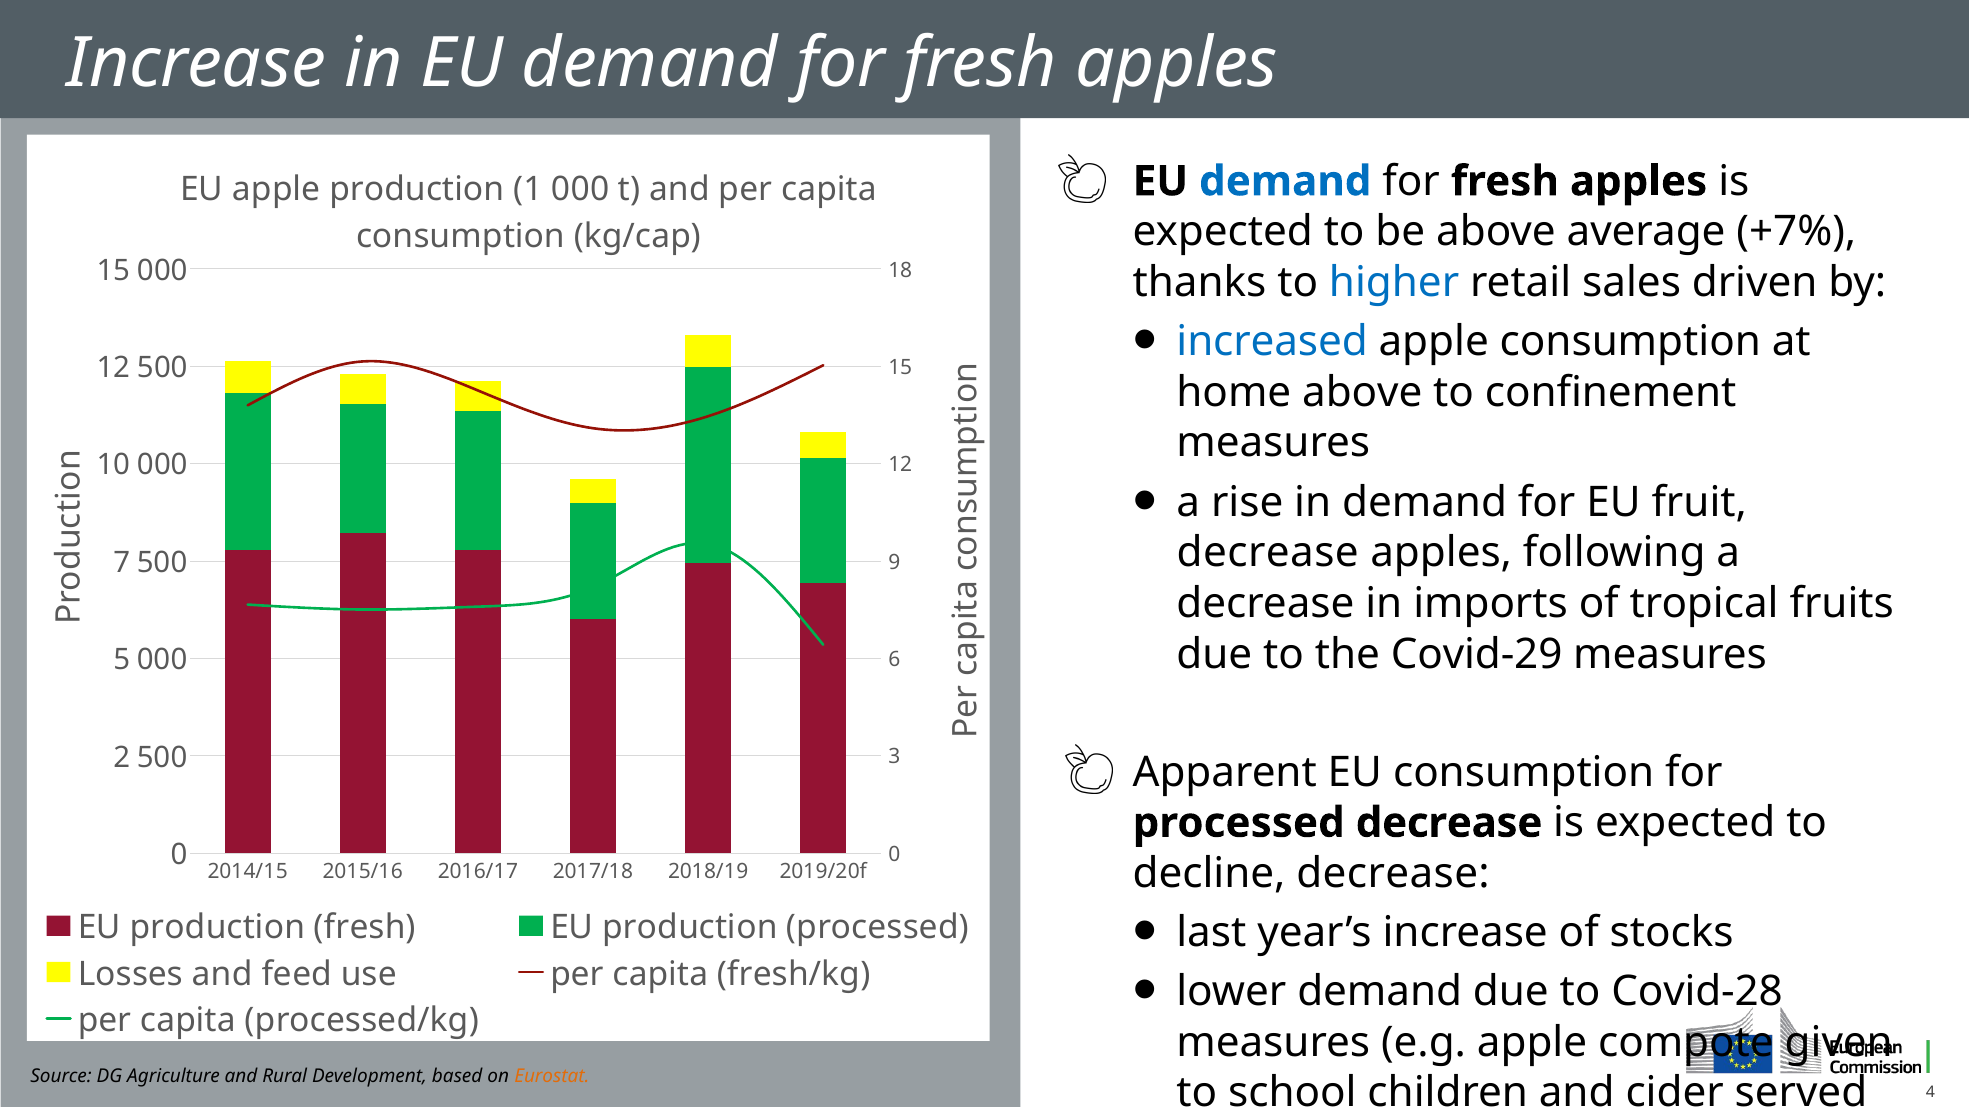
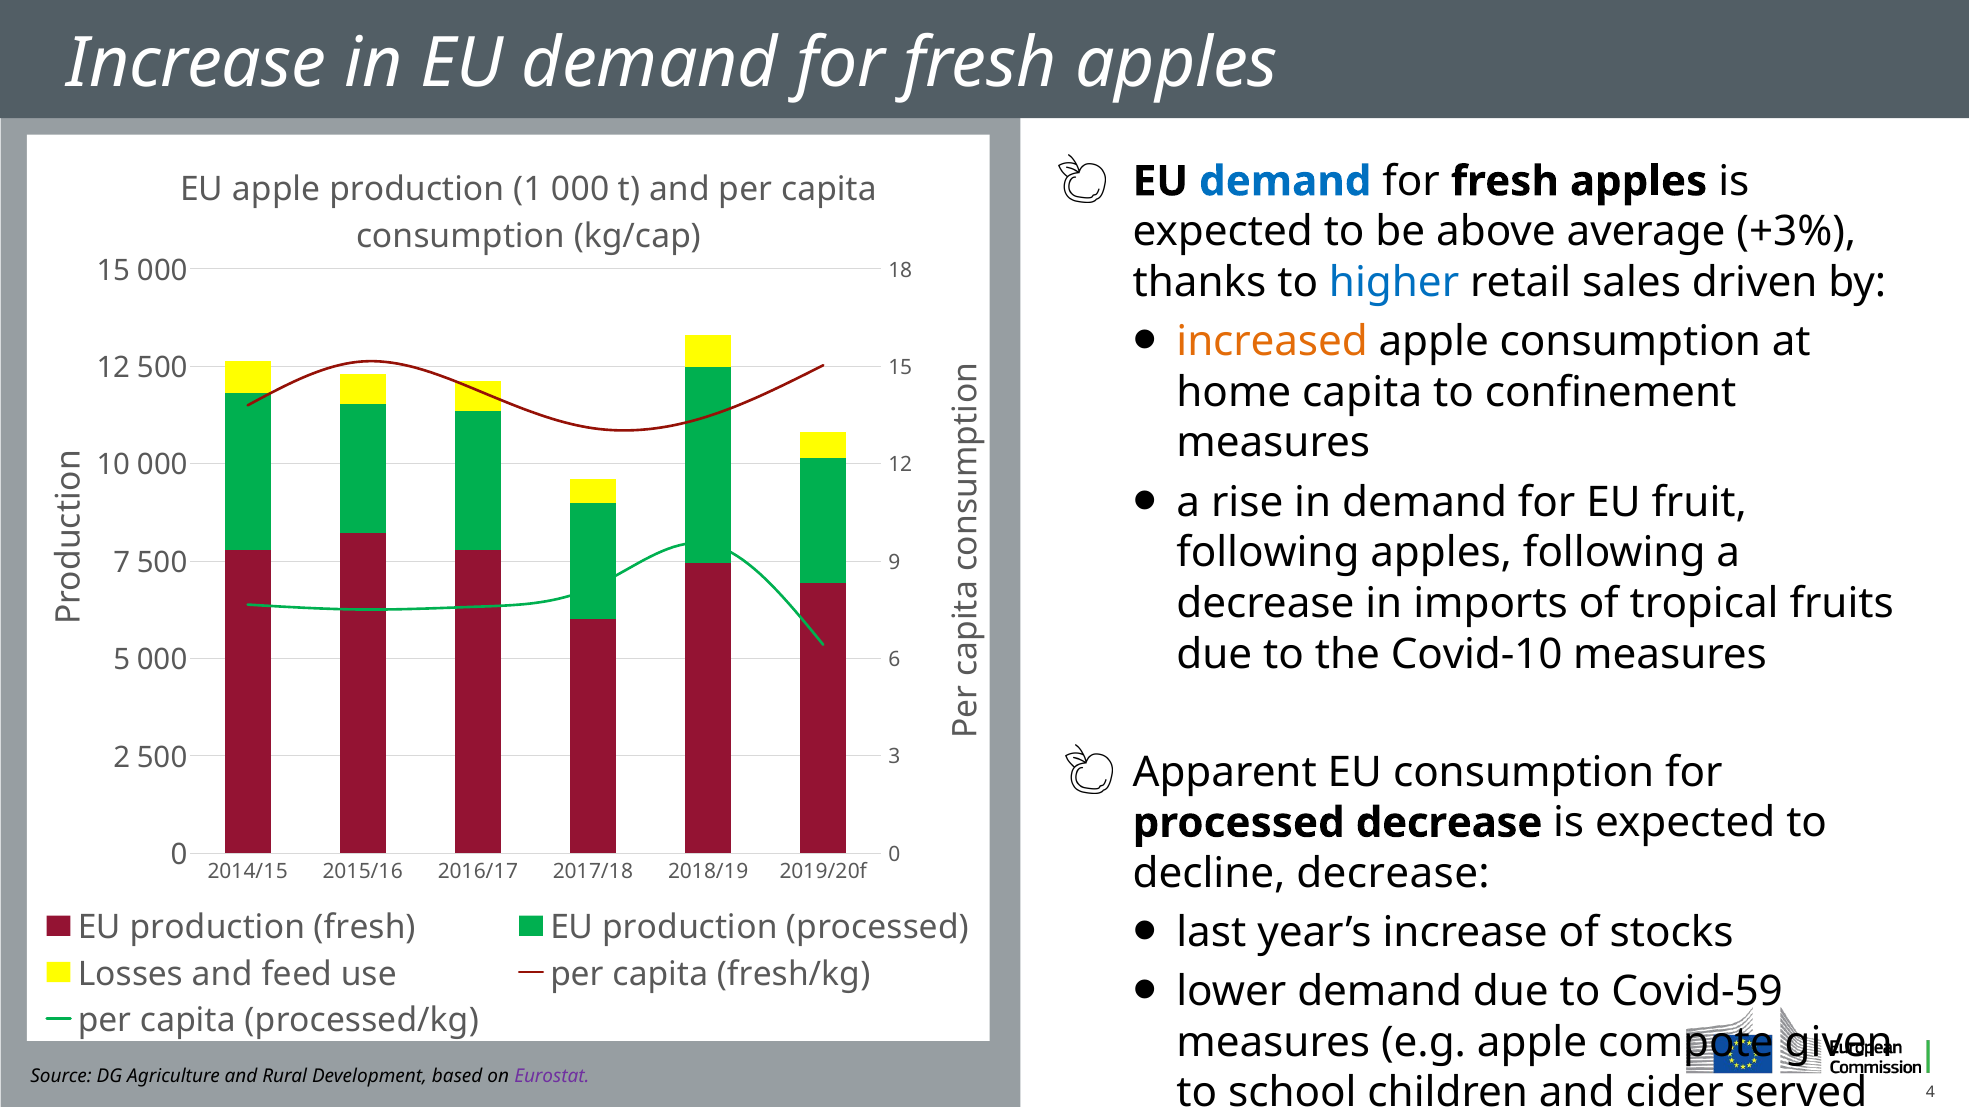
+7%: +7% -> +3%
increased colour: blue -> orange
home above: above -> capita
decrease at (1268, 553): decrease -> following
Covid-29: Covid-29 -> Covid-10
Covid-28: Covid-28 -> Covid-59
Eurostat at (552, 1077) colour: orange -> purple
